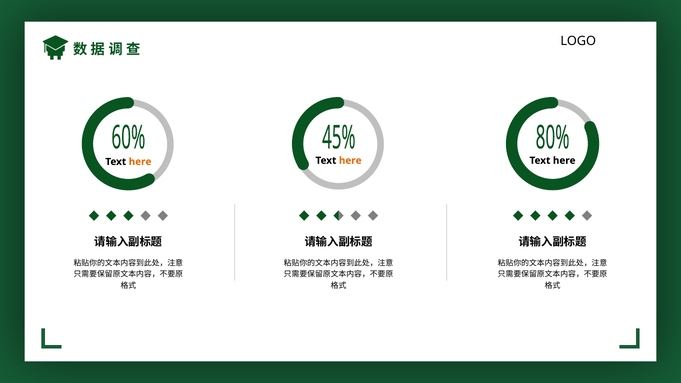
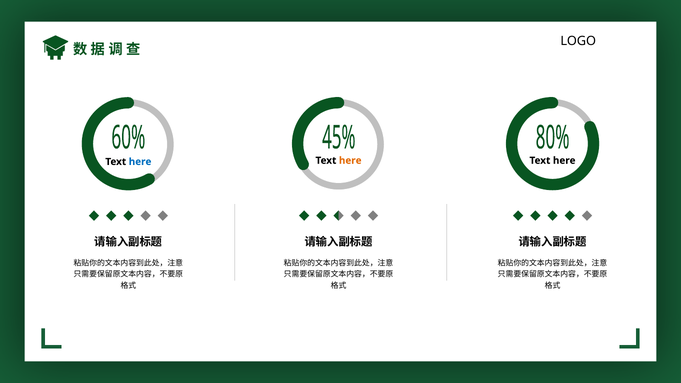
here at (140, 162) colour: orange -> blue
